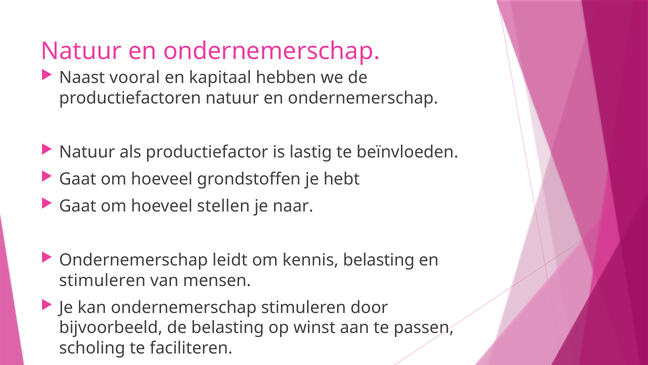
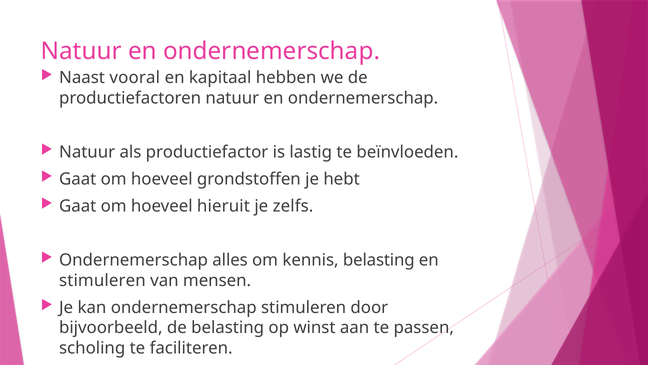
stellen: stellen -> hieruit
naar: naar -> zelfs
leidt: leidt -> alles
